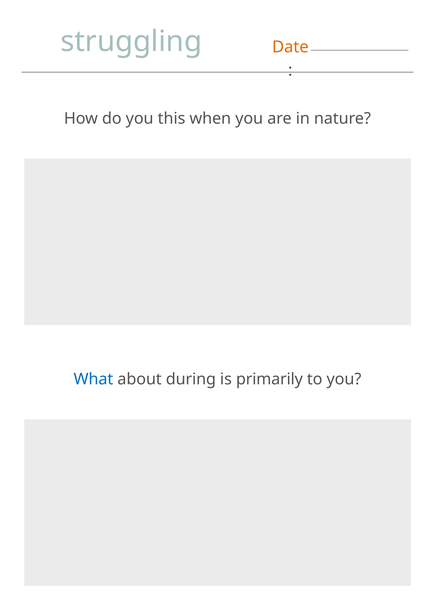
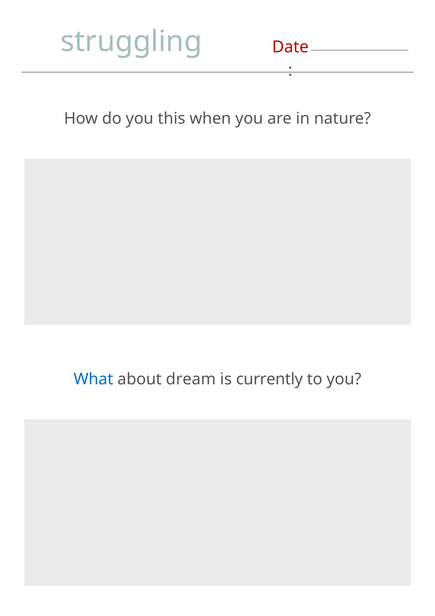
Date colour: orange -> red
during: during -> dream
primarily: primarily -> currently
